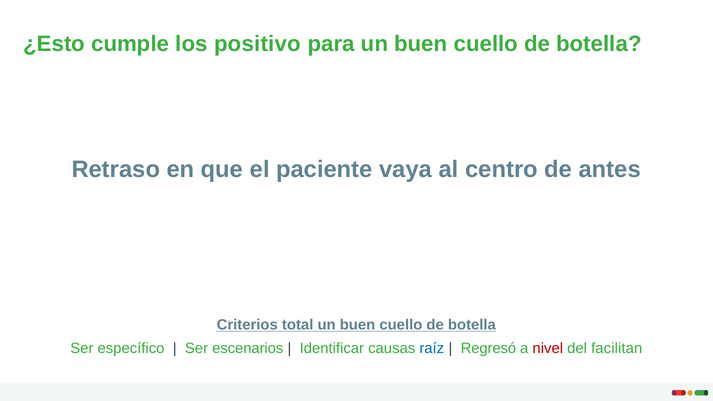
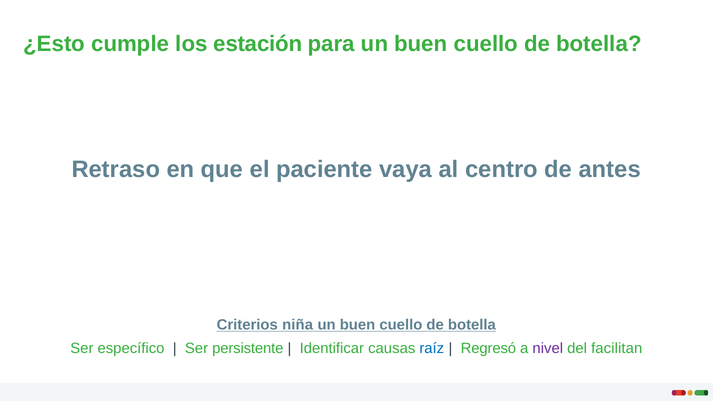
positivo: positivo -> estación
total: total -> niña
escenarios: escenarios -> persistente
nivel colour: red -> purple
